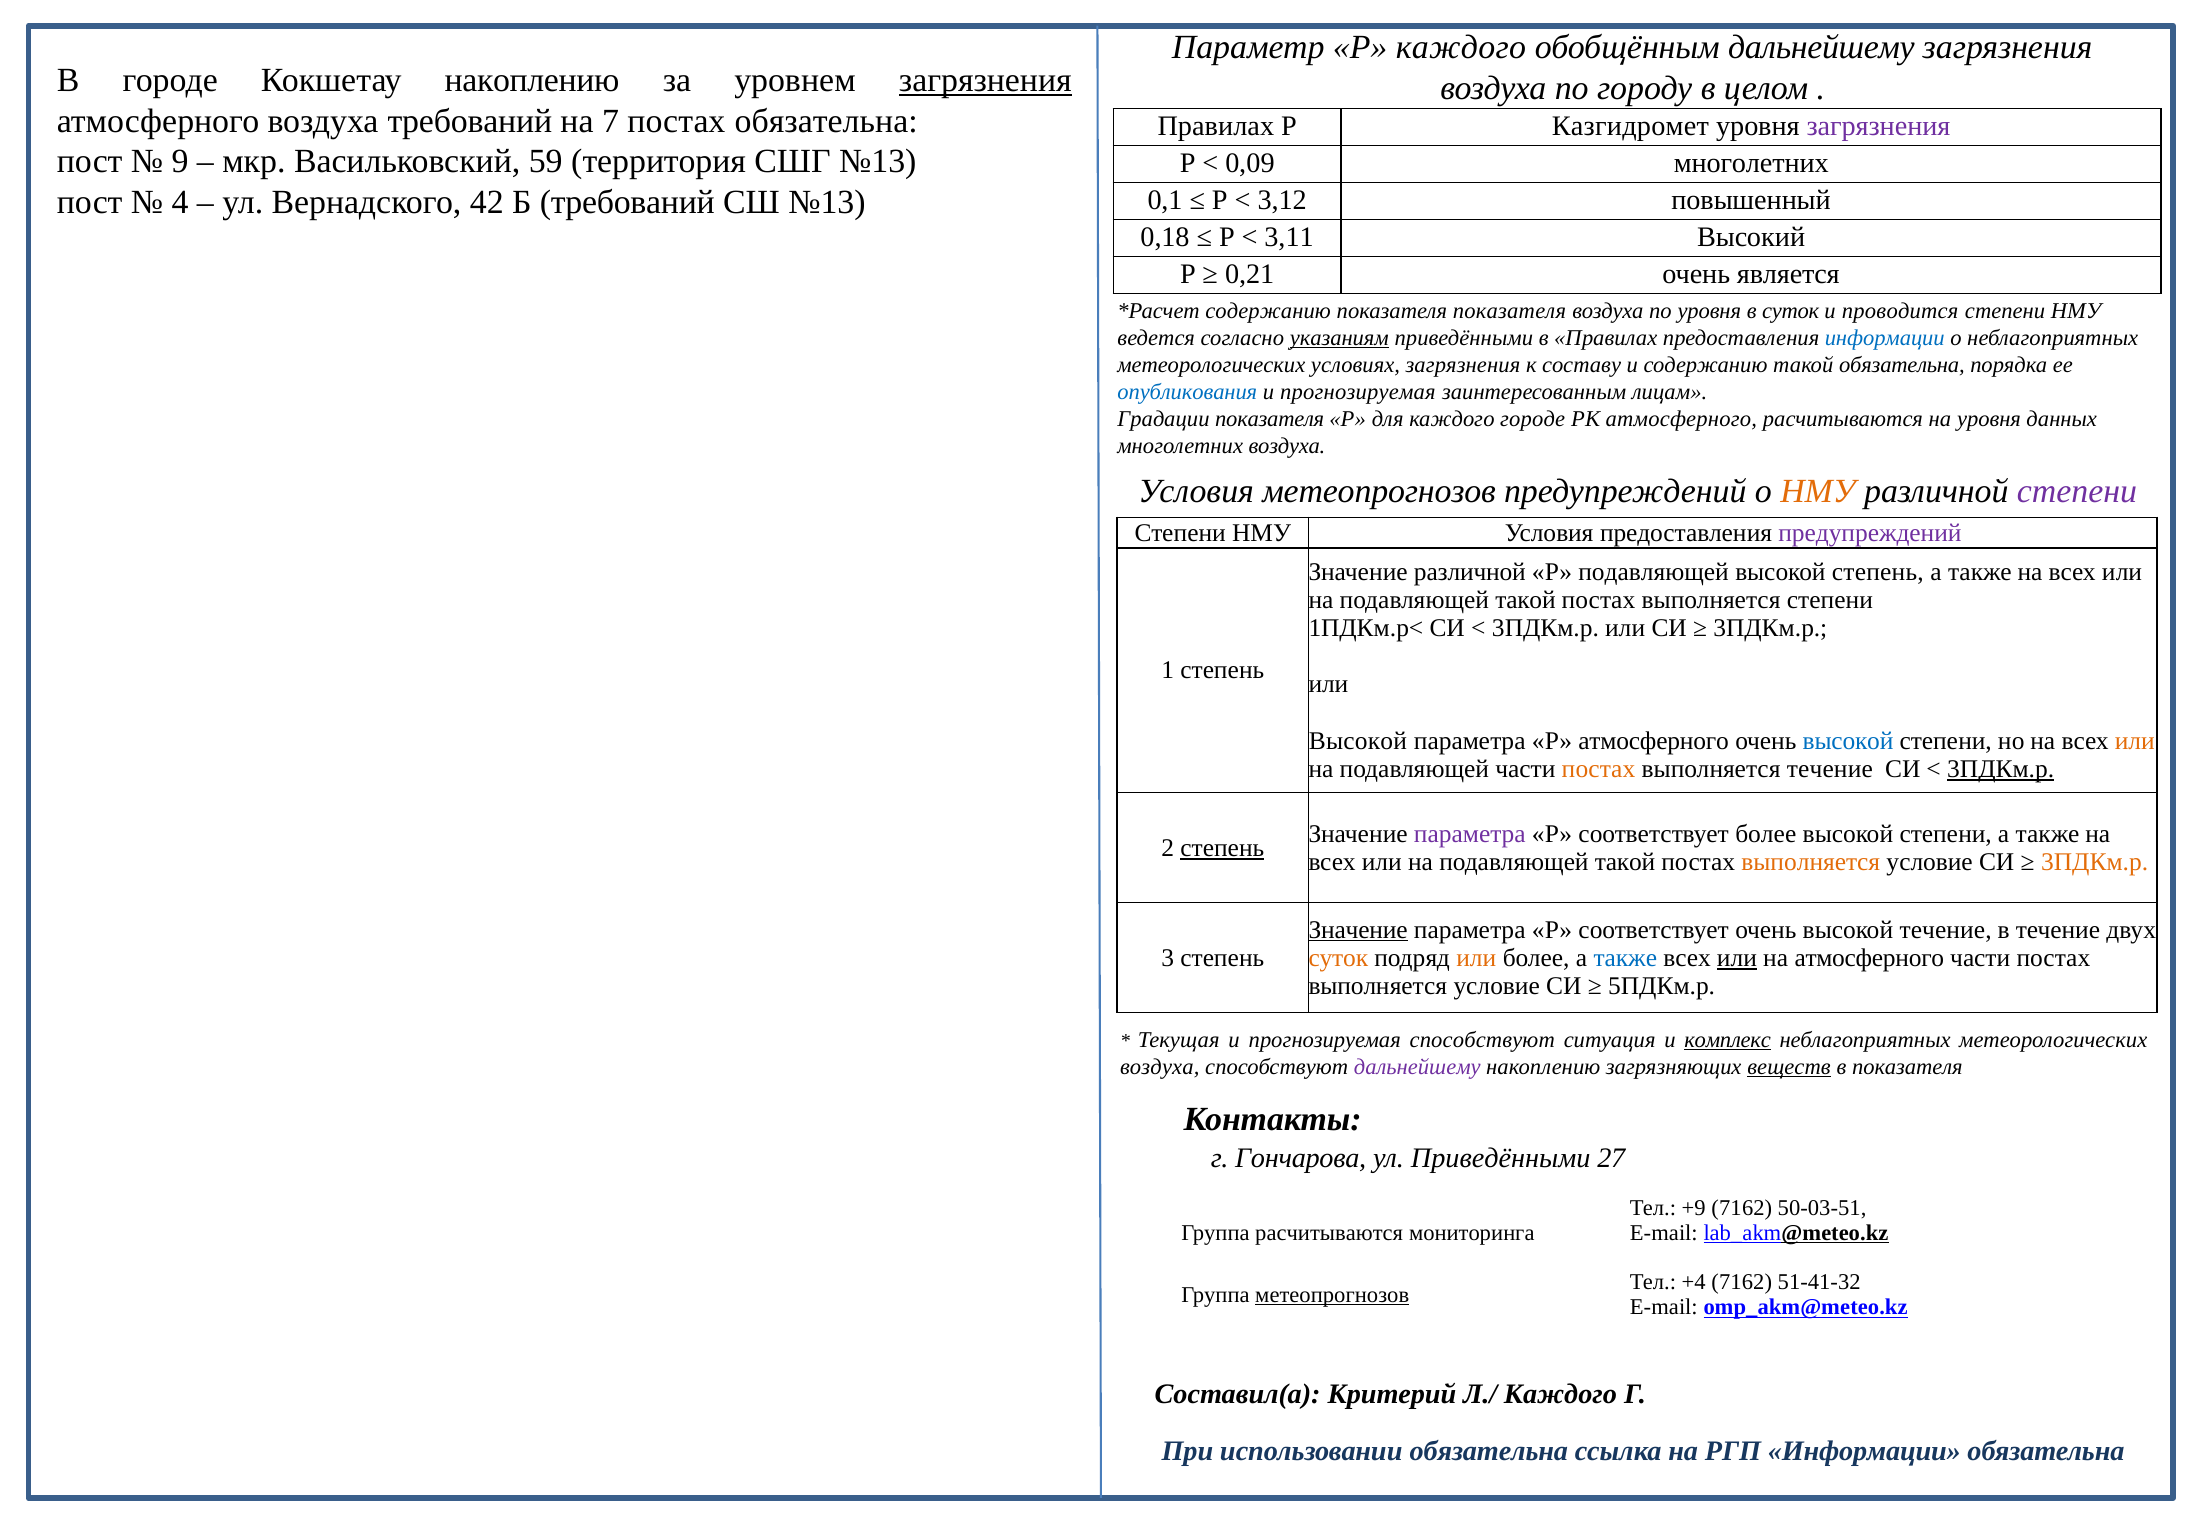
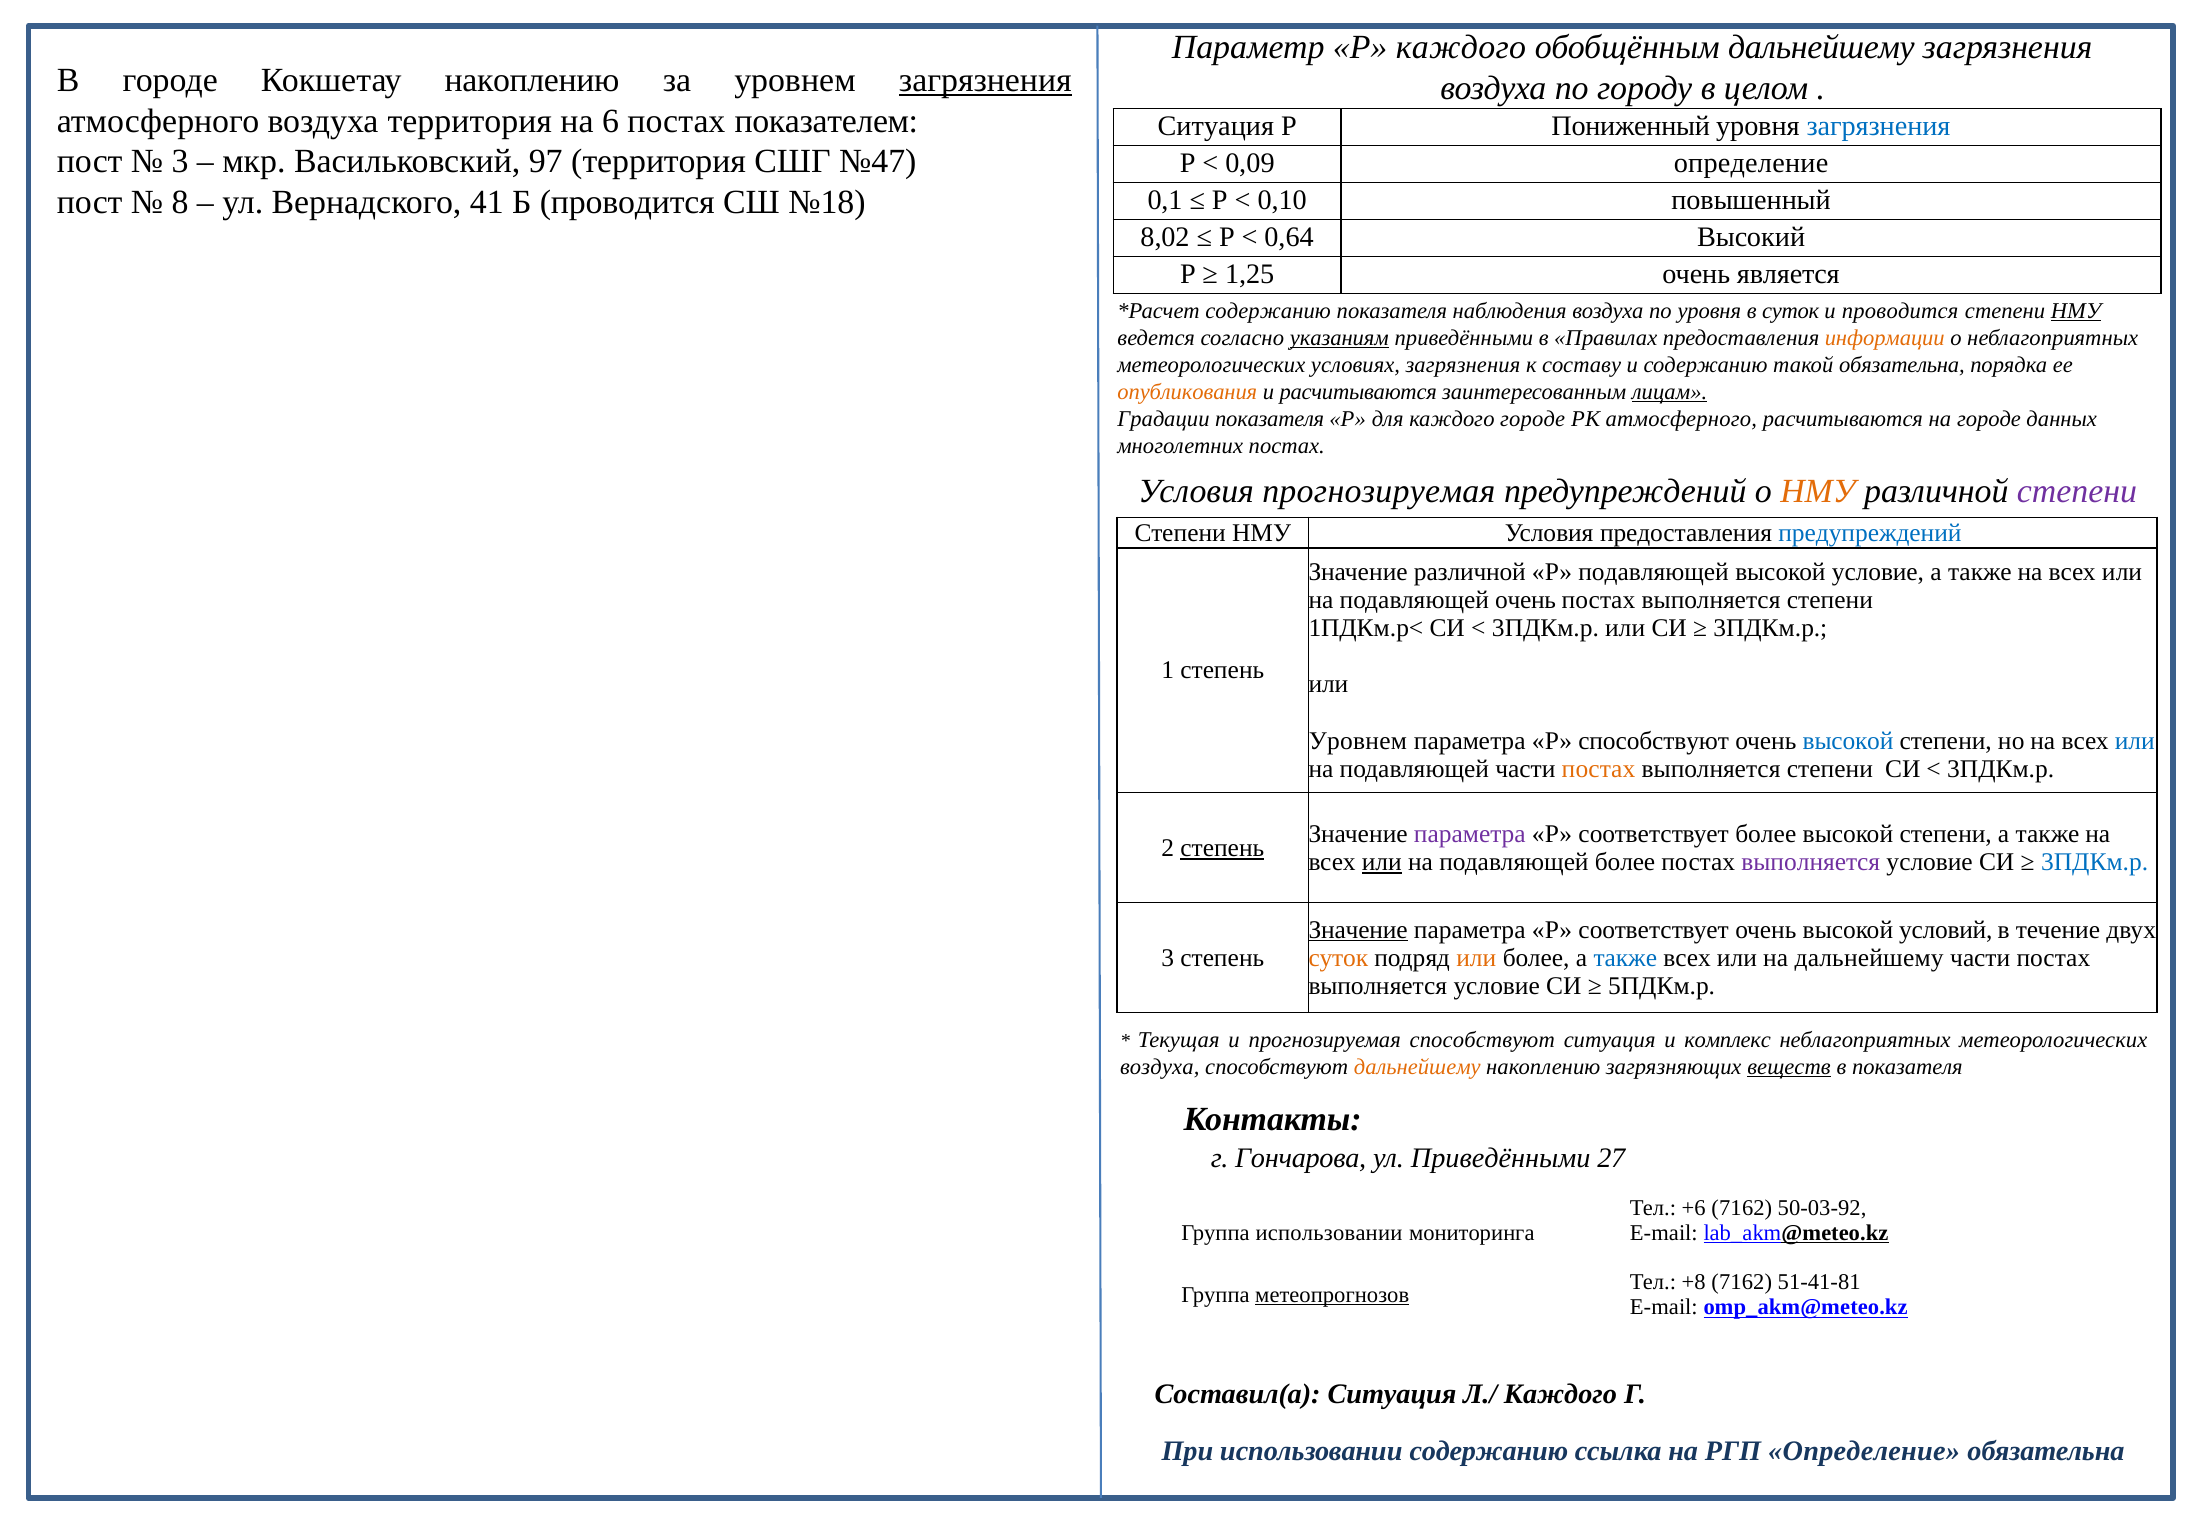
воздуха требований: требований -> территория
7: 7 -> 6
постах обязательна: обязательна -> показателем
Правилах at (1216, 127): Правилах -> Ситуация
Казгидромет: Казгидромет -> Пониженный
загрязнения at (1878, 127) colour: purple -> blue
9 at (180, 162): 9 -> 3
59: 59 -> 97
СШГ №13: №13 -> №47
0,09 многолетних: многолетних -> определение
4: 4 -> 8
42: 42 -> 41
Б требований: требований -> проводится
СШ №13: №13 -> №18
3,12: 3,12 -> 0,10
0,18: 0,18 -> 8,02
3,11: 3,11 -> 0,64
0,21: 0,21 -> 1,25
показателя показателя: показателя -> наблюдения
НМУ at (2076, 311) underline: none -> present
информации at (1885, 338) colour: blue -> orange
опубликования colour: blue -> orange
прогнозируемая at (1358, 392): прогнозируемая -> расчитываются
лицам underline: none -> present
на уровня: уровня -> городе
многолетних воздуха: воздуха -> постах
Условия метеопрогнозов: метеопрогнозов -> прогнозируемая
предупреждений at (1870, 533) colour: purple -> blue
высокой степень: степень -> условие
такой at (1525, 600): такой -> очень
Высокой at (1358, 741): Высокой -> Уровнем
Р атмосферного: атмосферного -> способствуют
или at (2135, 741) colour: orange -> blue
течение at (1830, 769): течение -> степени
3ПДКм.р at (2001, 769) underline: present -> none
или at (1382, 862) underline: none -> present
такой at (1625, 862): такой -> более
выполняется at (1811, 862) colour: orange -> purple
3ПДКм.р at (2095, 862) colour: orange -> blue
высокой течение: течение -> условий
или at (1737, 958) underline: present -> none
на атмосферного: атмосферного -> дальнейшему
комплекс underline: present -> none
дальнейшему at (1417, 1067) colour: purple -> orange
+9: +9 -> +6
50-03-51: 50-03-51 -> 50-03-92
Группа расчитываются: расчитываются -> использовании
+4: +4 -> +8
51-41-32: 51-41-32 -> 51-41-81
Составил(а Критерий: Критерий -> Ситуация
использовании обязательна: обязательна -> содержанию
РГП Информации: Информации -> Определение
